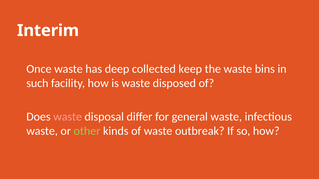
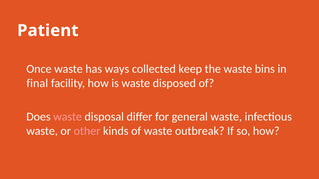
Interim: Interim -> Patient
deep: deep -> ways
such: such -> final
other colour: light green -> pink
